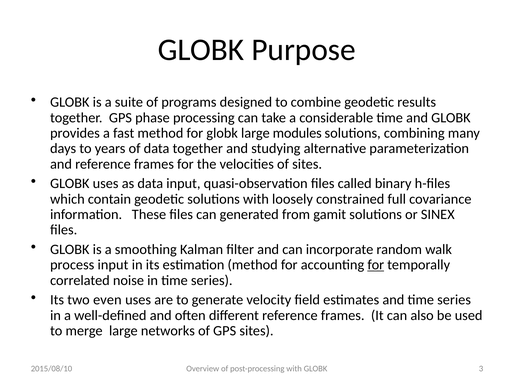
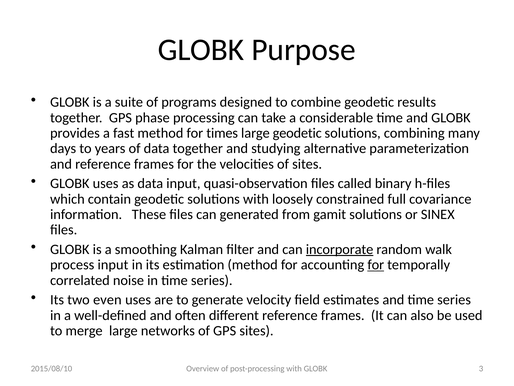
for globk: globk -> times
large modules: modules -> geodetic
incorporate underline: none -> present
